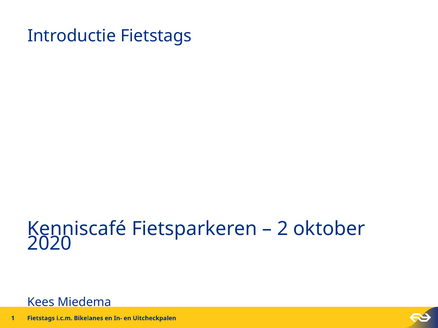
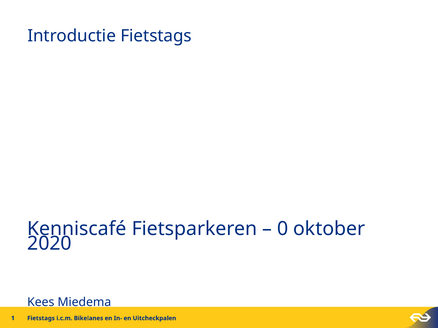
2: 2 -> 0
